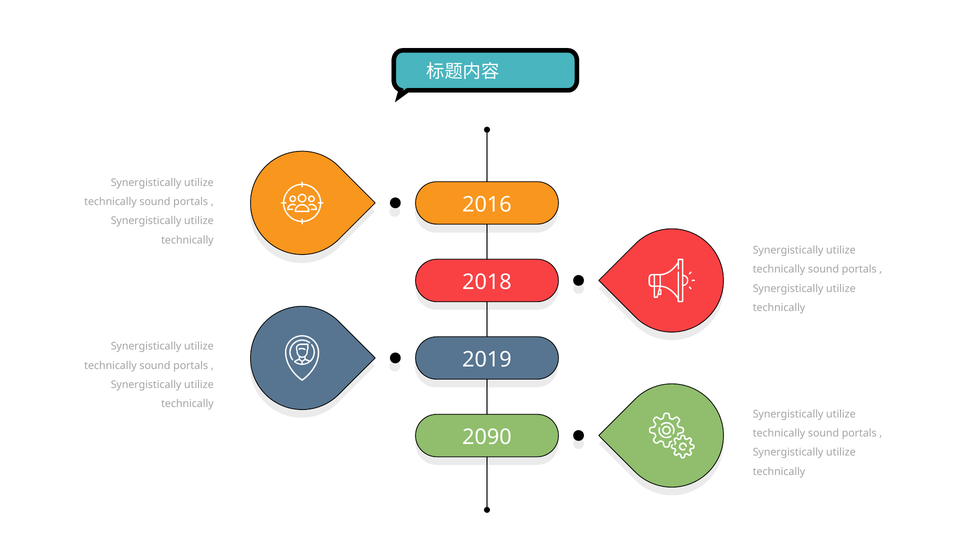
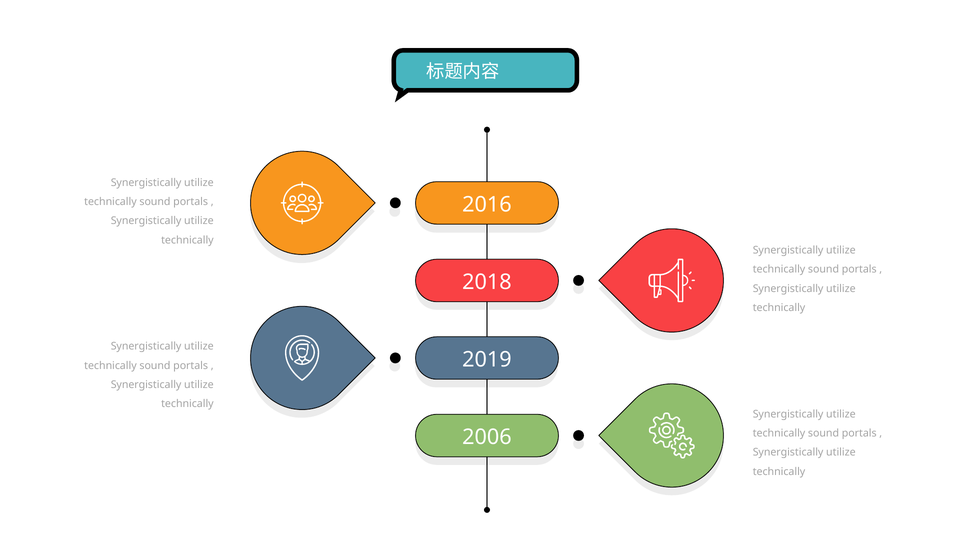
2090: 2090 -> 2006
